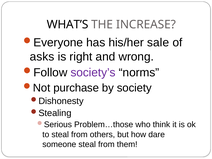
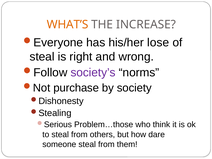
WHAT’S colour: black -> orange
sale: sale -> lose
asks at (42, 57): asks -> steal
